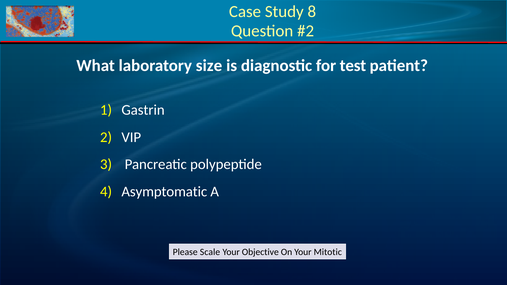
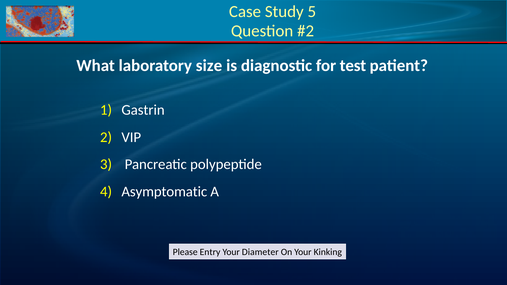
8: 8 -> 5
Scale: Scale -> Entry
Objective: Objective -> Diameter
Mitotic: Mitotic -> Kinking
